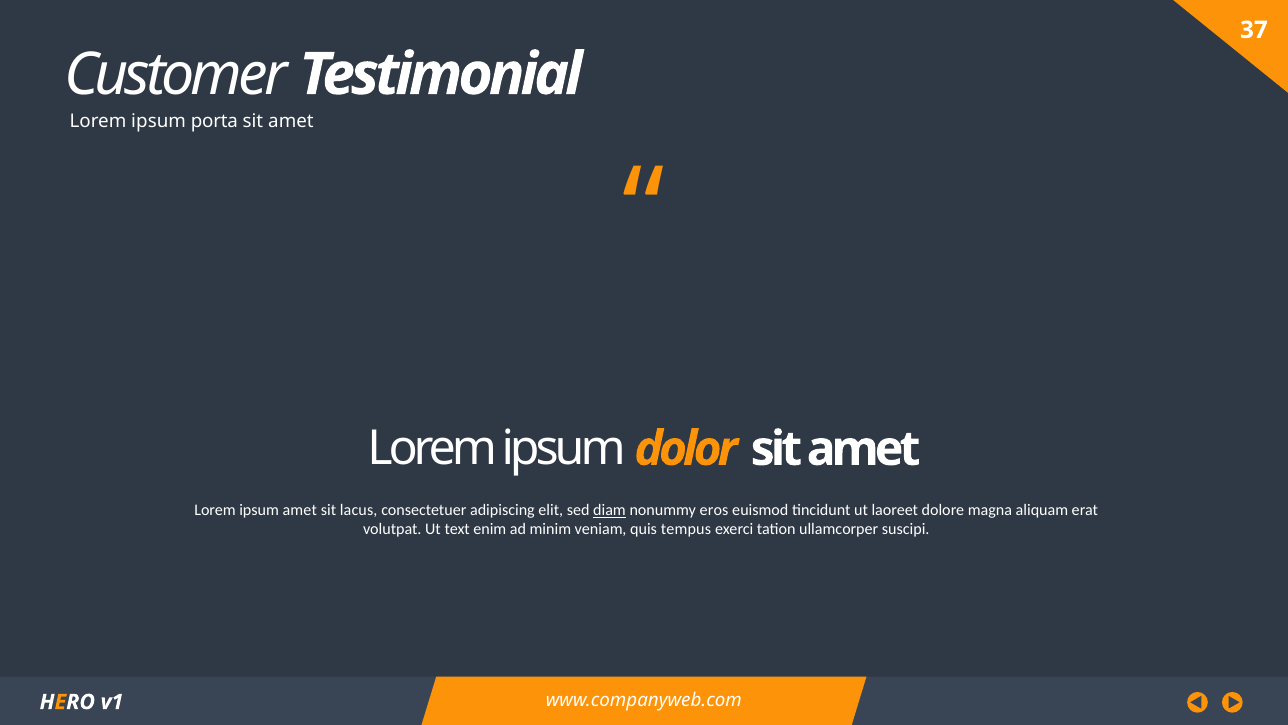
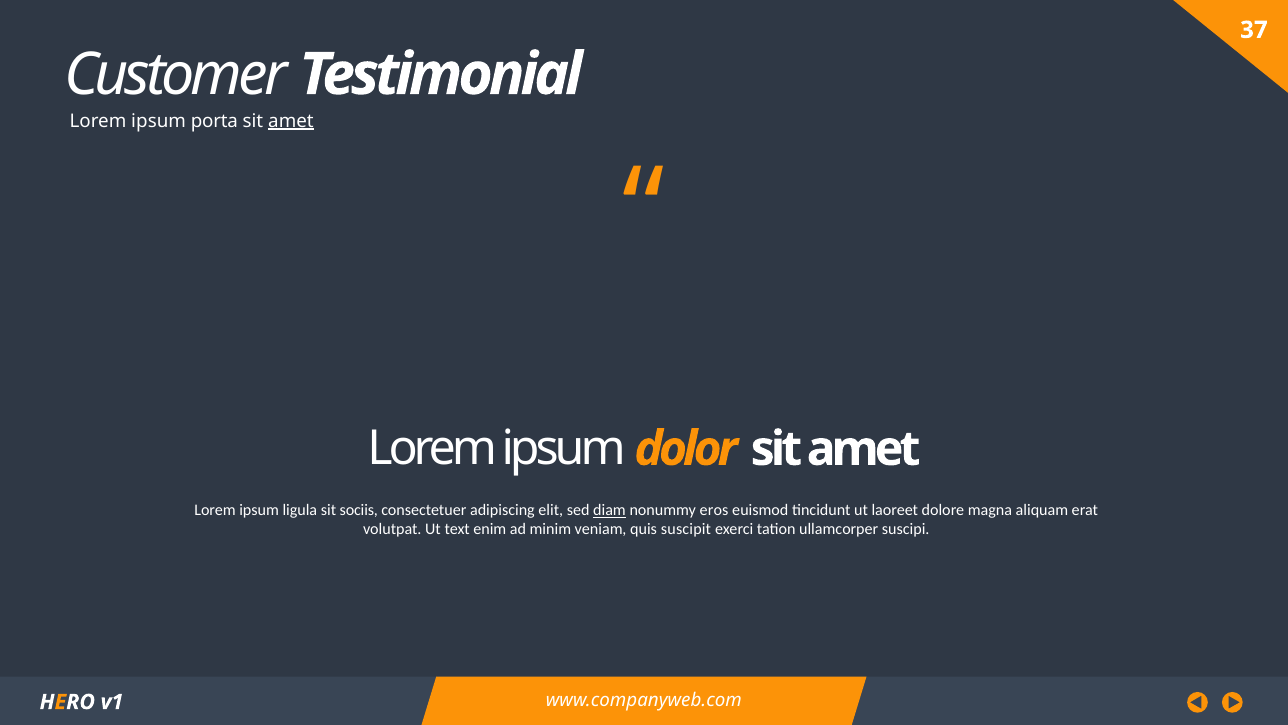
amet at (291, 121) underline: none -> present
ipsum amet: amet -> ligula
lacus: lacus -> sociis
tempus: tempus -> suscipit
